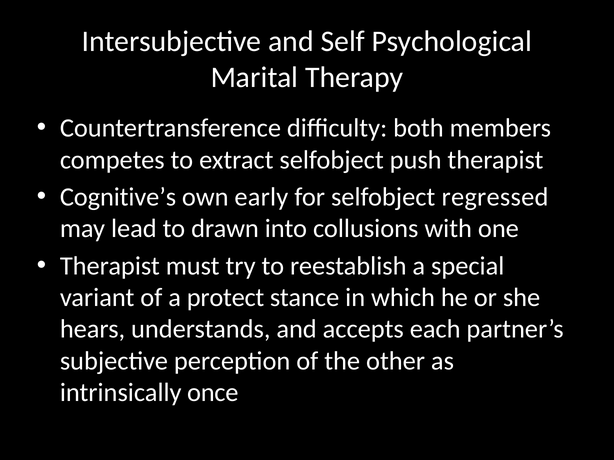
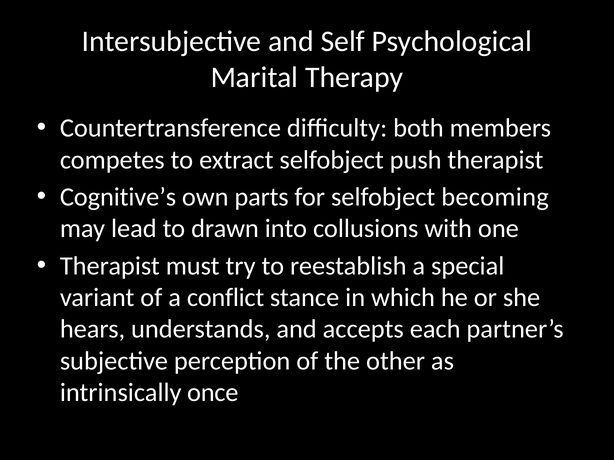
early: early -> parts
regressed: regressed -> becoming
protect: protect -> conflict
